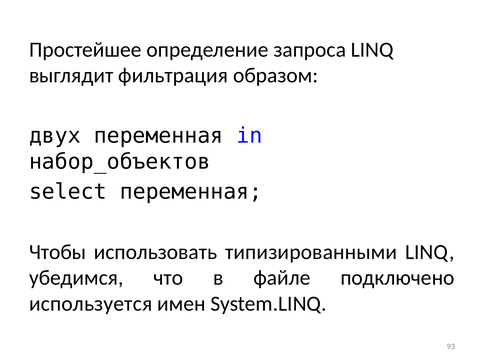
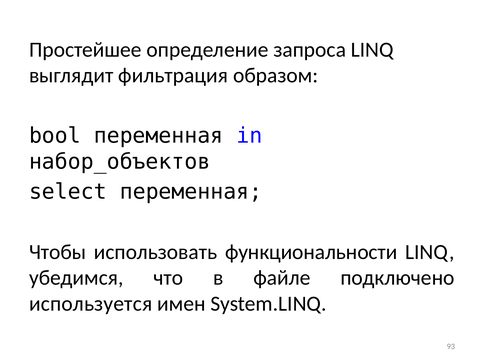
двух: двух -> bool
типизированными: типизированными -> функциональности
